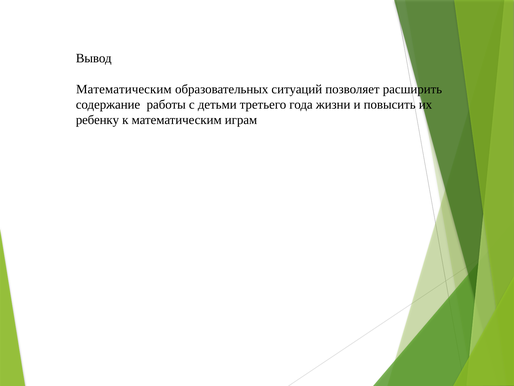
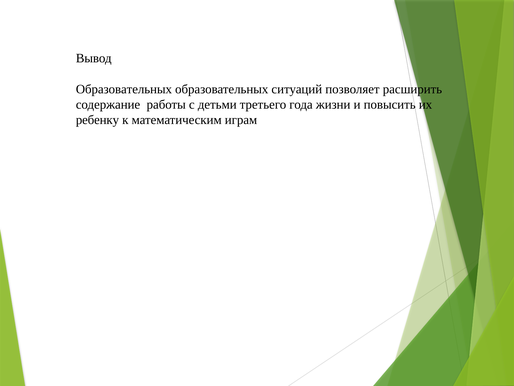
Математическим at (124, 89): Математическим -> Образовательных
